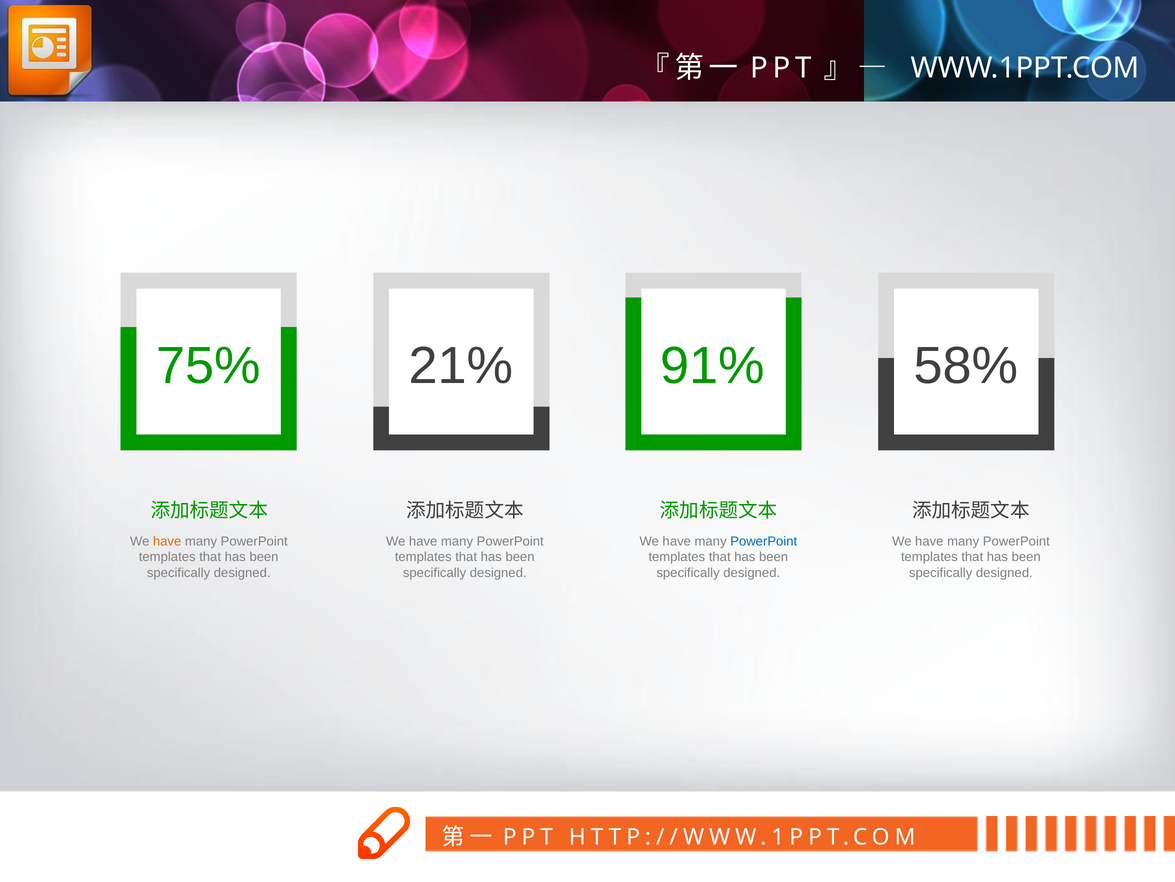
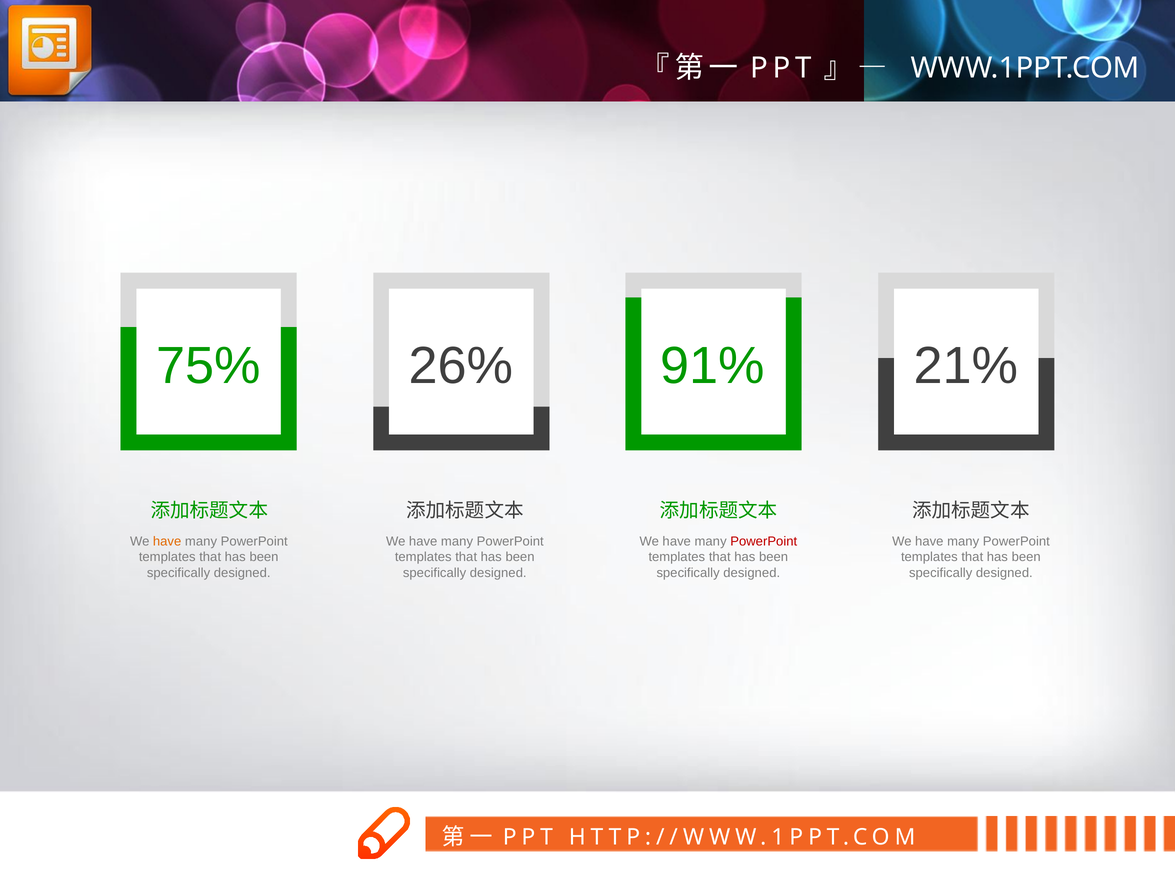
21%: 21% -> 26%
58%: 58% -> 21%
PowerPoint at (764, 541) colour: blue -> red
